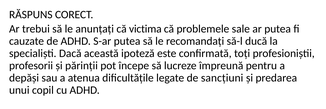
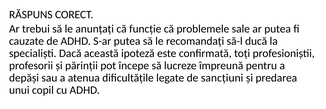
victima: victima -> funcție
